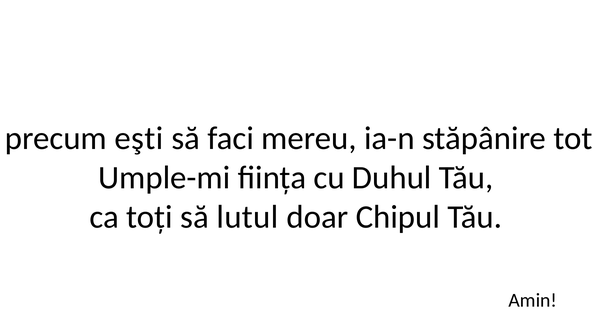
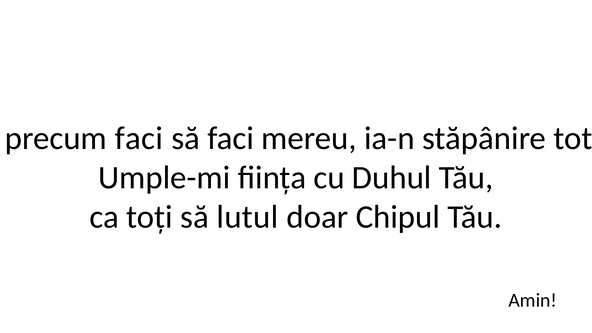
precum eşti: eşti -> faci
